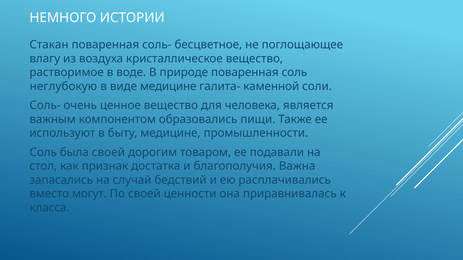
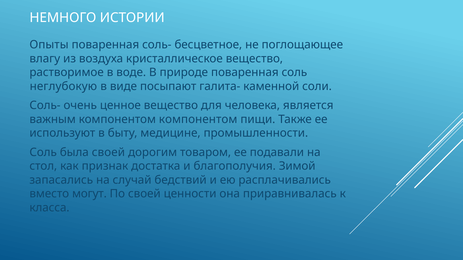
Стакан: Стакан -> Опыты
виде медицине: медицине -> посыпают
компонентом образовались: образовались -> компонентом
Важна: Важна -> Зимой
